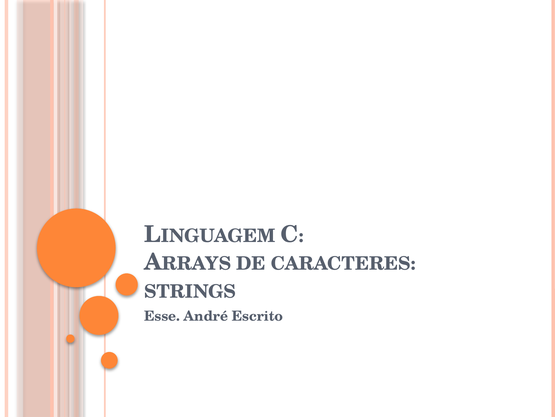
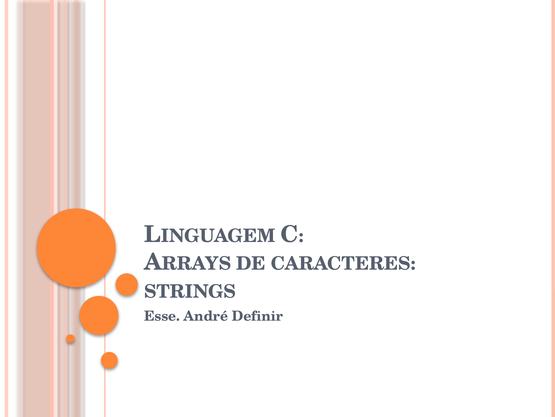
Escrito: Escrito -> Definir
